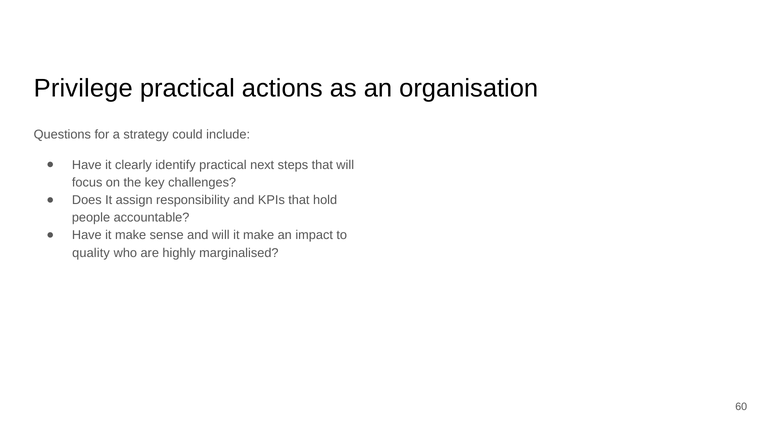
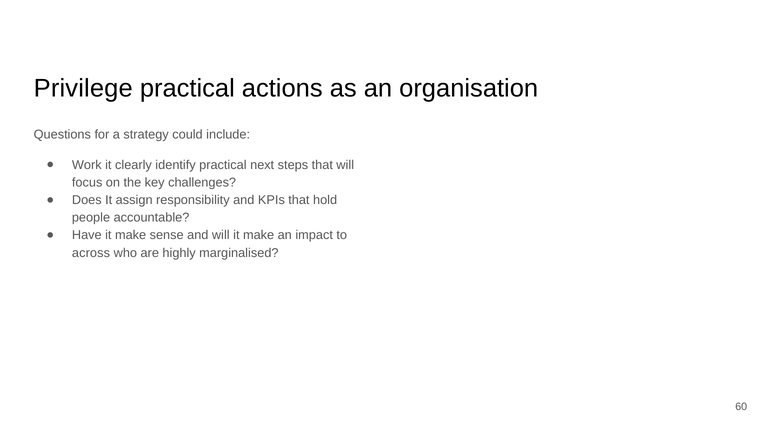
Have at (87, 165): Have -> Work
quality: quality -> across
